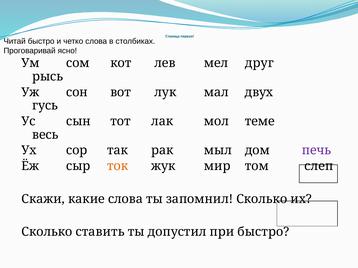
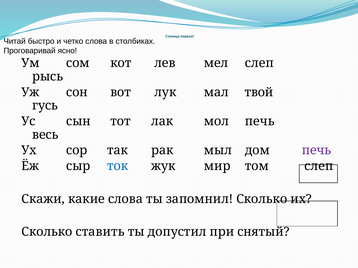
мел друг: друг -> слеп
двух: двух -> твой
мол теме: теме -> печь
ток colour: orange -> blue
при быстро: быстро -> снятый
